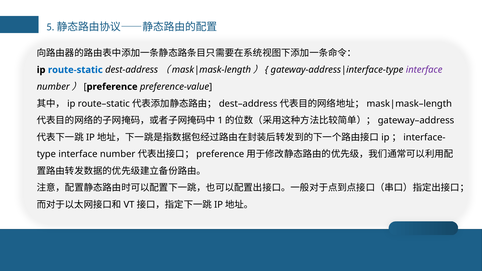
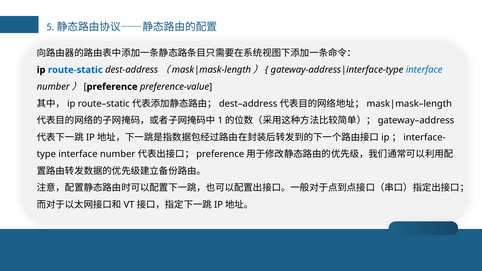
interface at (424, 70) colour: purple -> blue
